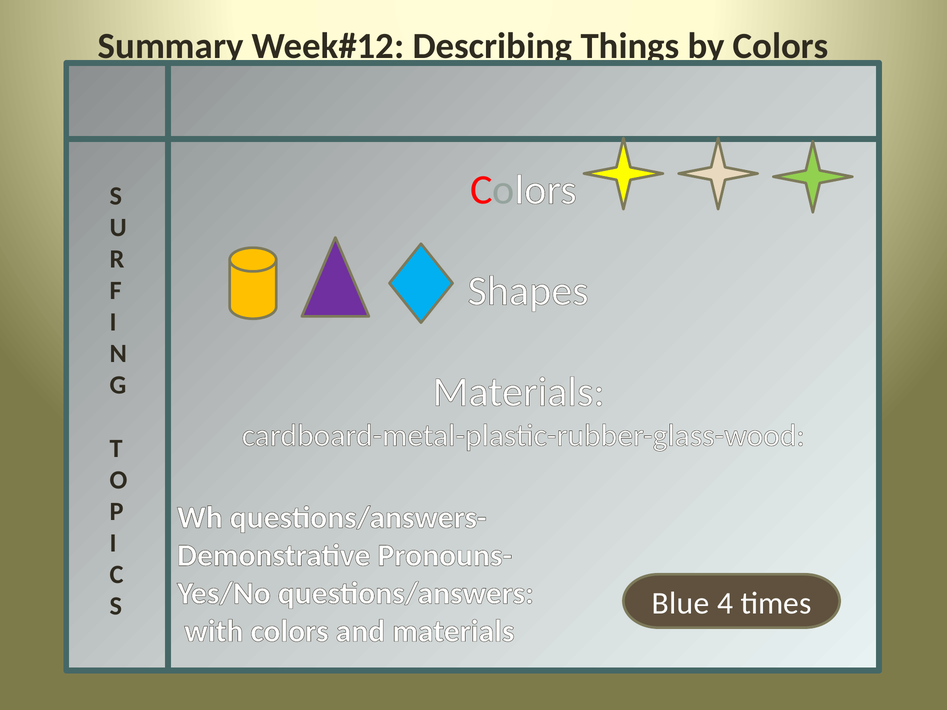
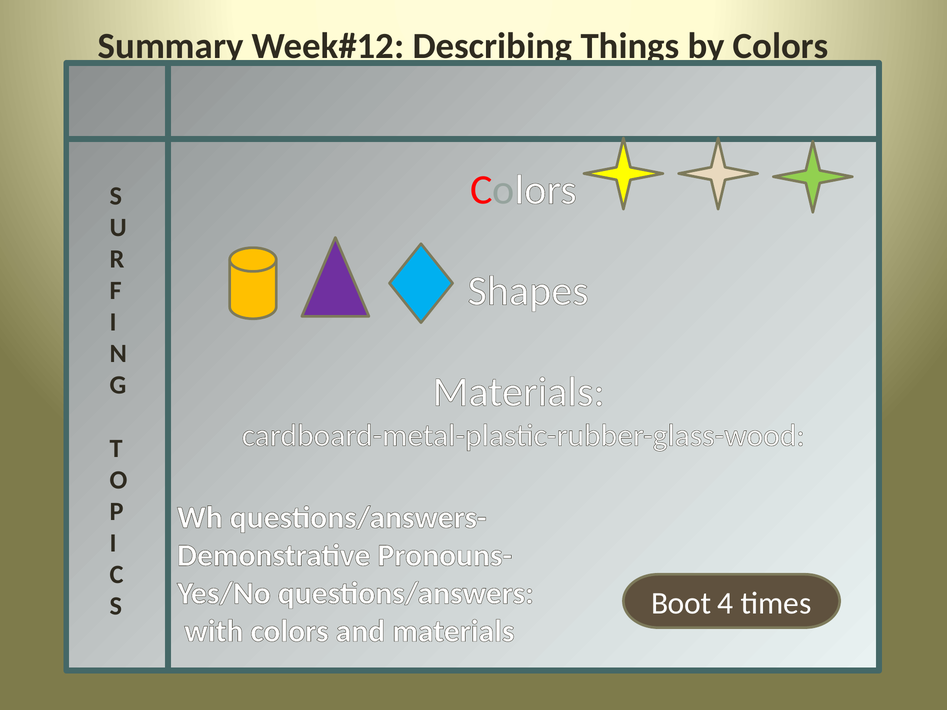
Blue: Blue -> Boot
